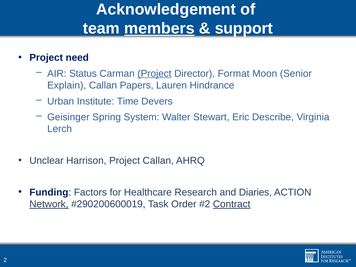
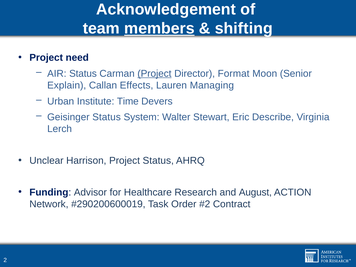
support: support -> shifting
Papers: Papers -> Effects
Hindrance: Hindrance -> Managing
Geisinger Spring: Spring -> Status
Project Callan: Callan -> Status
Factors: Factors -> Advisor
Diaries: Diaries -> August
Network underline: present -> none
Contract underline: present -> none
